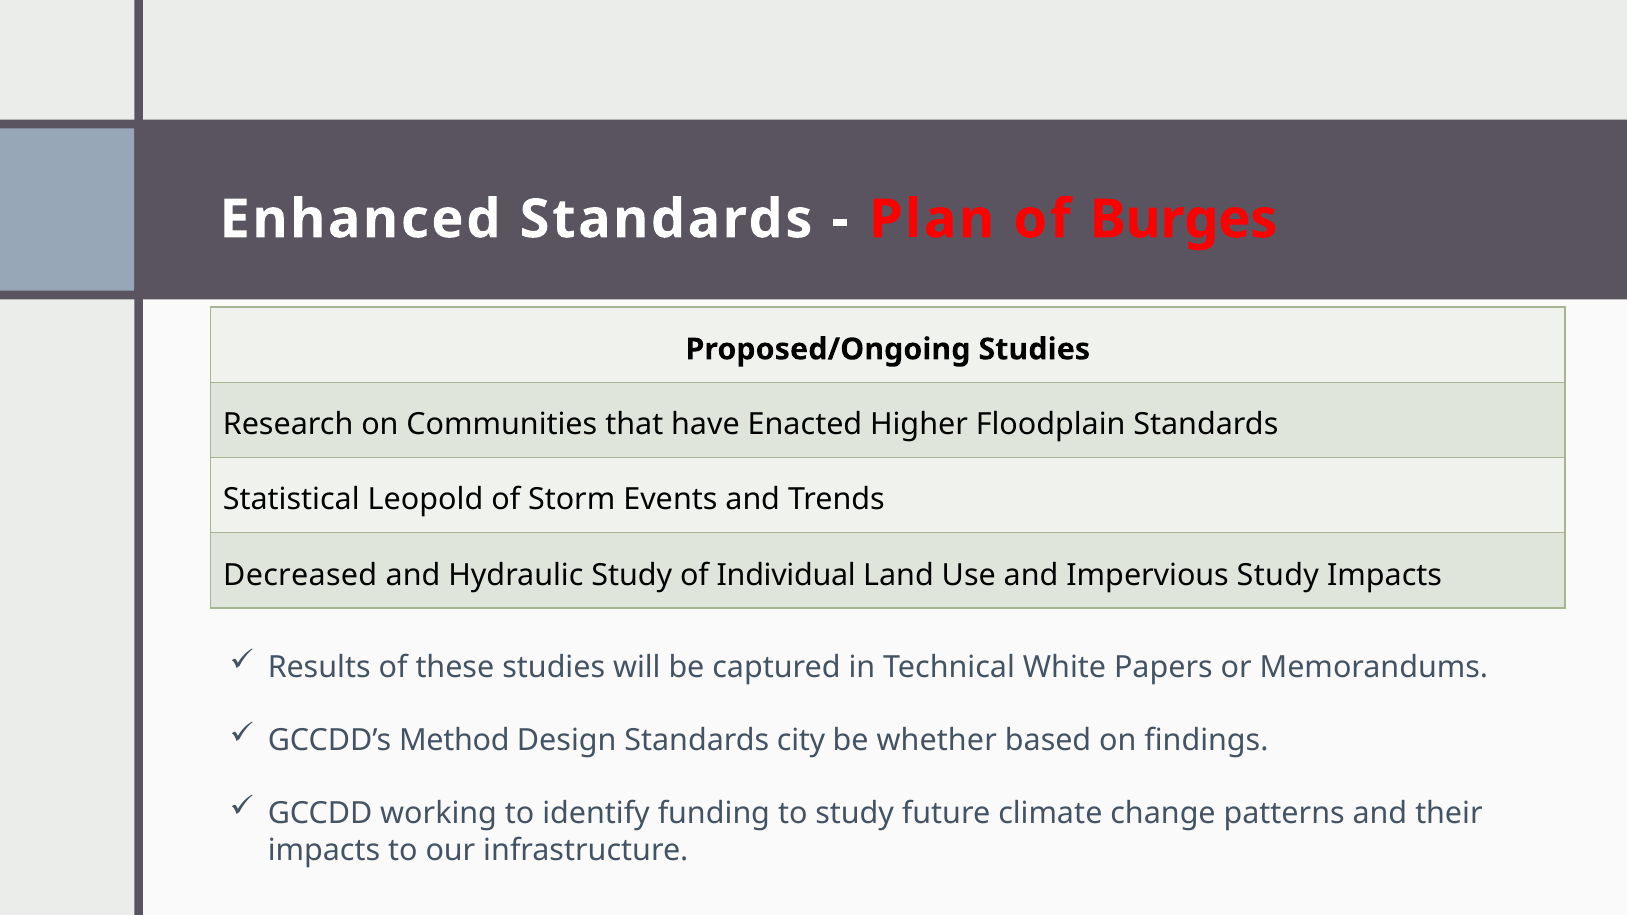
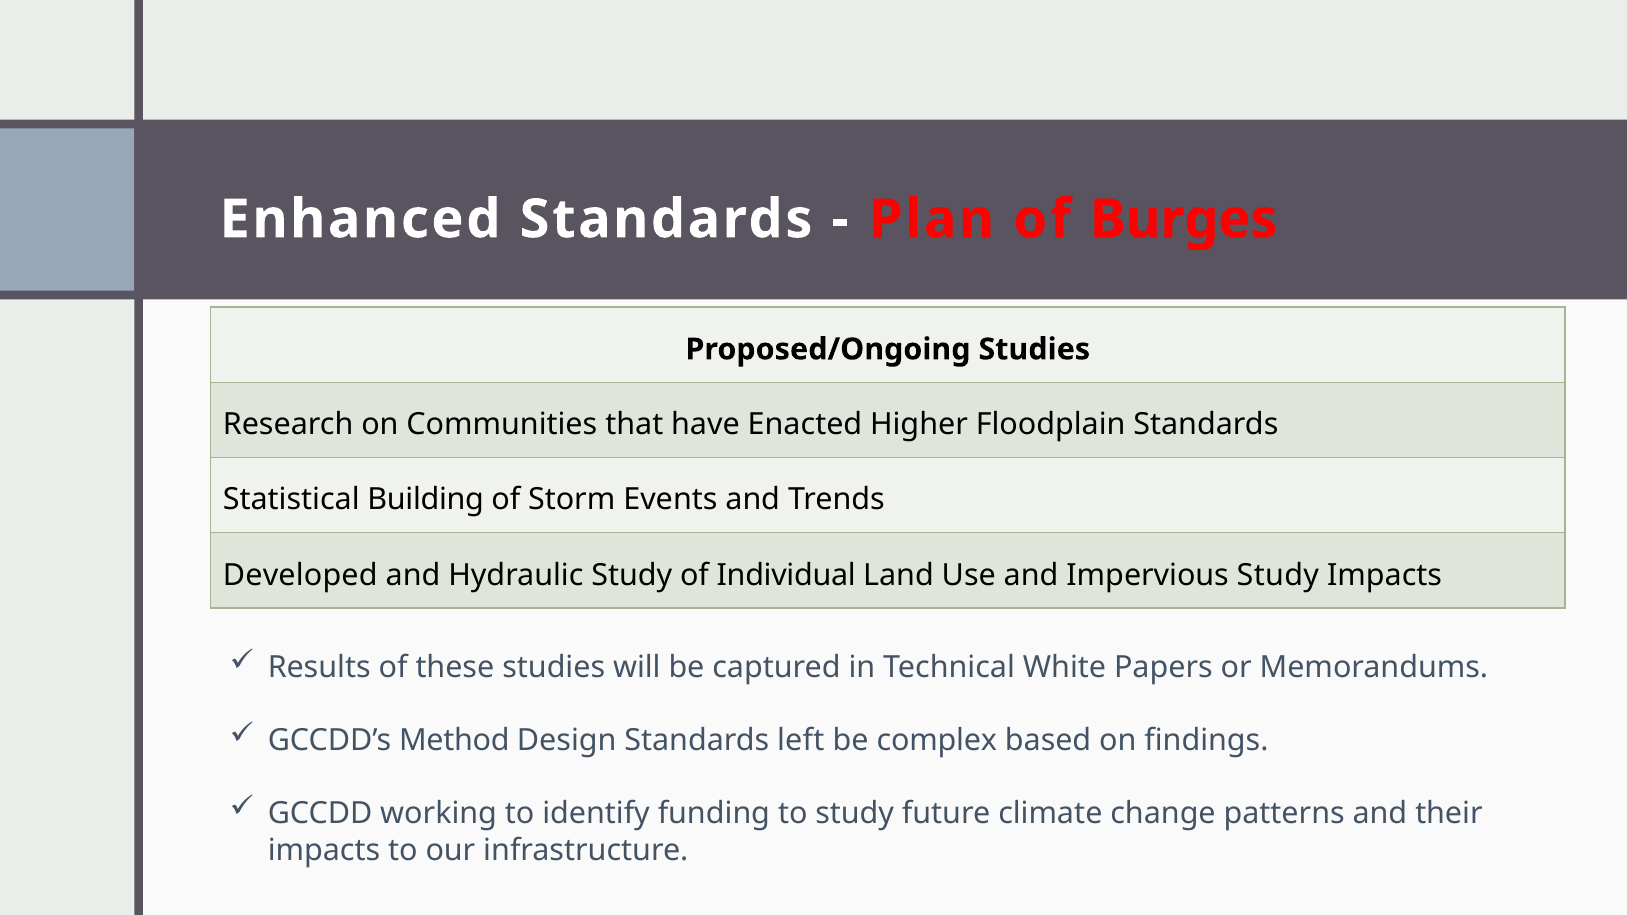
Leopold: Leopold -> Building
Decreased: Decreased -> Developed
city: city -> left
whether: whether -> complex
